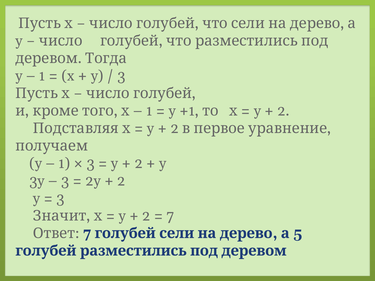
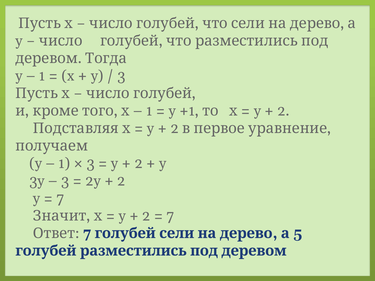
3 at (60, 198): 3 -> 7
